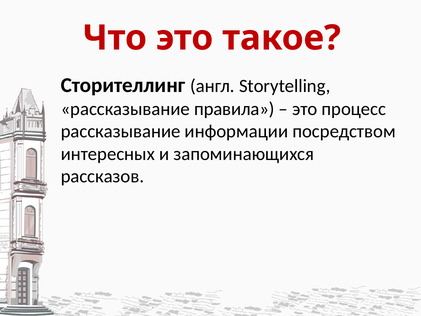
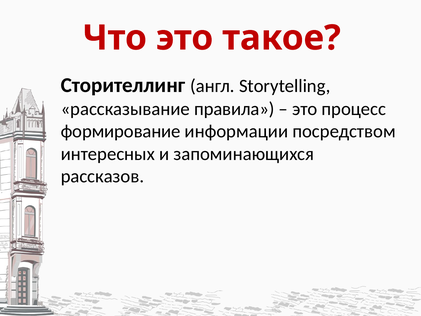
рассказывание at (121, 131): рассказывание -> формирование
